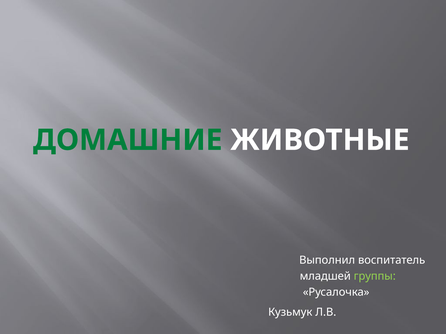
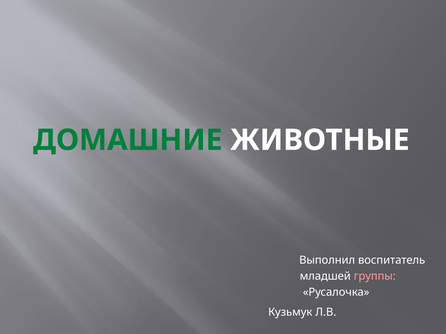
группы colour: light green -> pink
